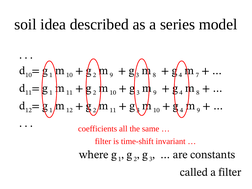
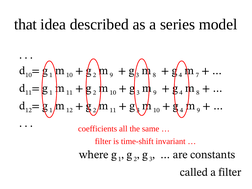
soil: soil -> that
